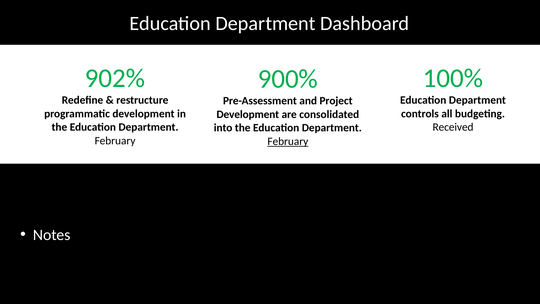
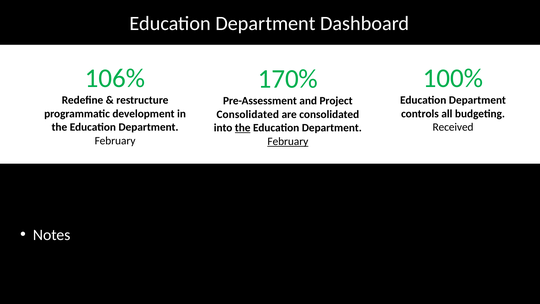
902%: 902% -> 106%
900%: 900% -> 170%
Development at (248, 114): Development -> Consolidated
the at (243, 128) underline: none -> present
